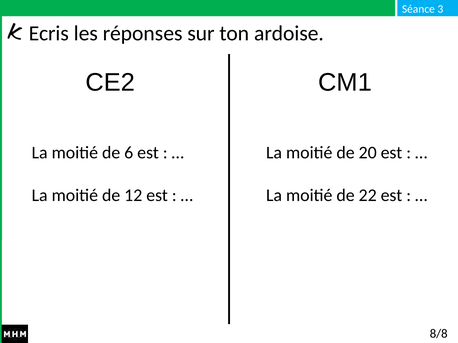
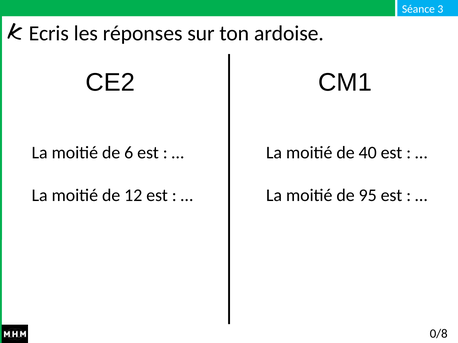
20: 20 -> 40
22: 22 -> 95
8/8: 8/8 -> 0/8
